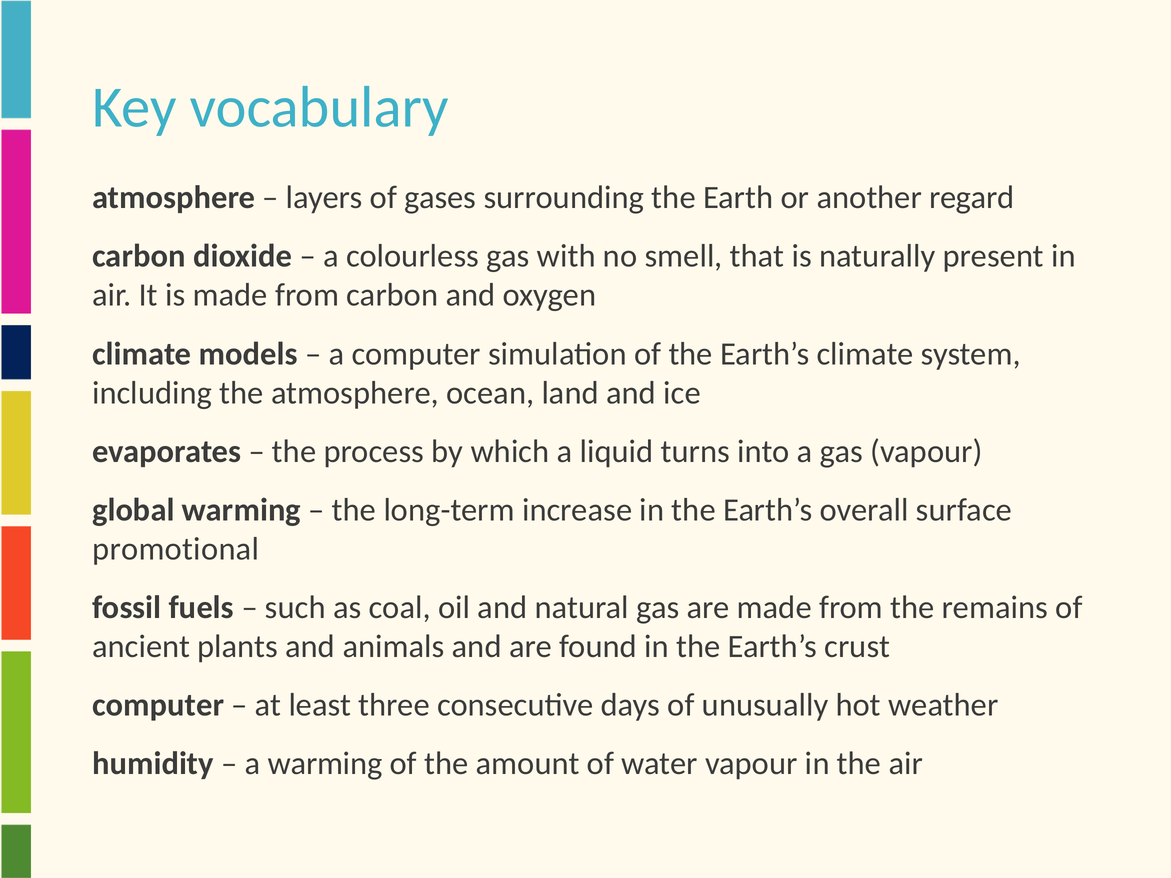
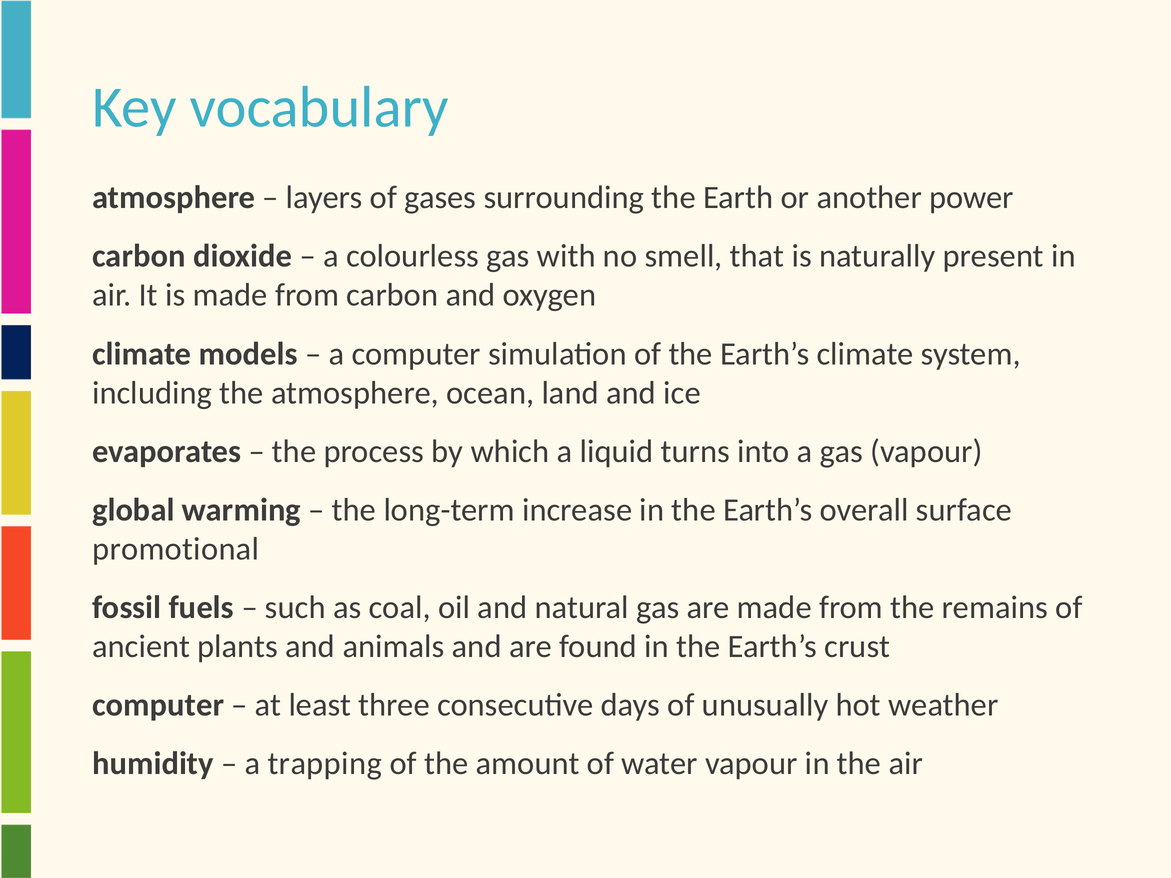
regard: regard -> power
a warming: warming -> trapping
